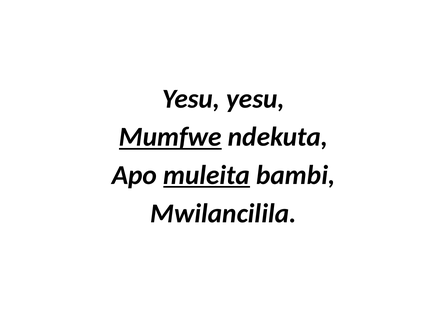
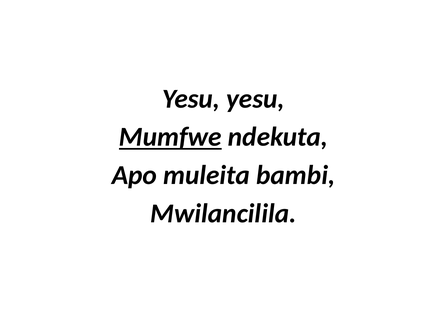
muleita underline: present -> none
